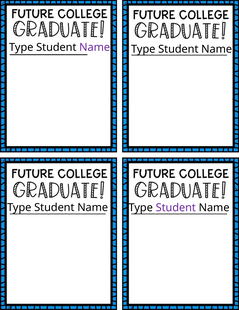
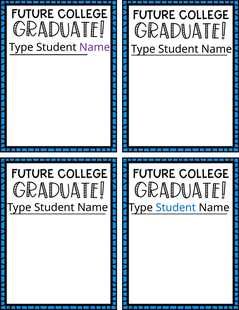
Student at (176, 207) colour: purple -> blue
